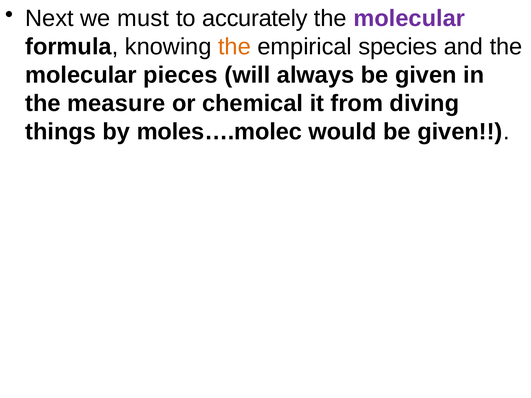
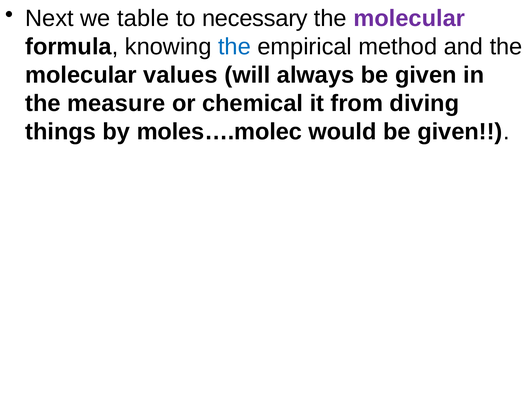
must: must -> table
accurately: accurately -> necessary
the at (234, 47) colour: orange -> blue
species: species -> method
pieces: pieces -> values
